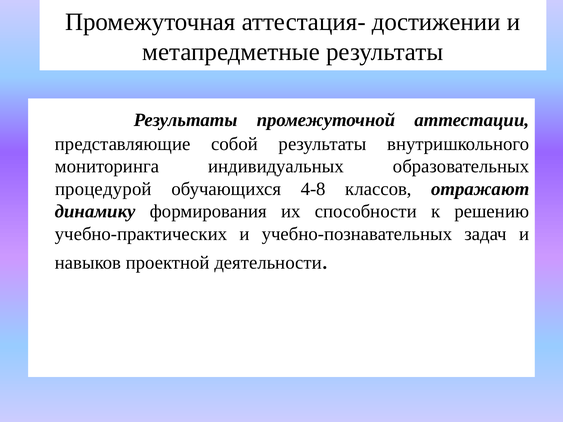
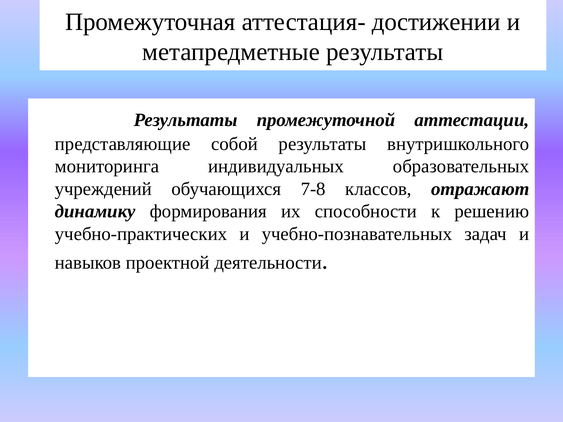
процедурой: процедурой -> учреждений
4-8: 4-8 -> 7-8
